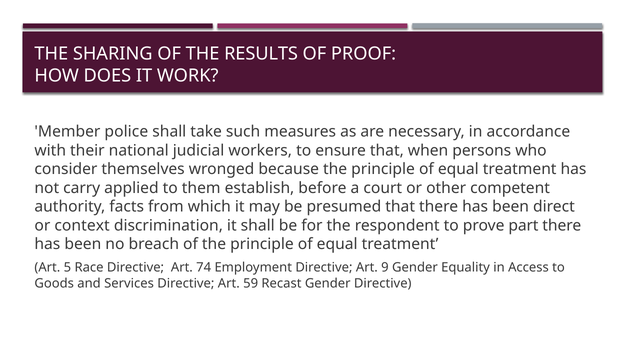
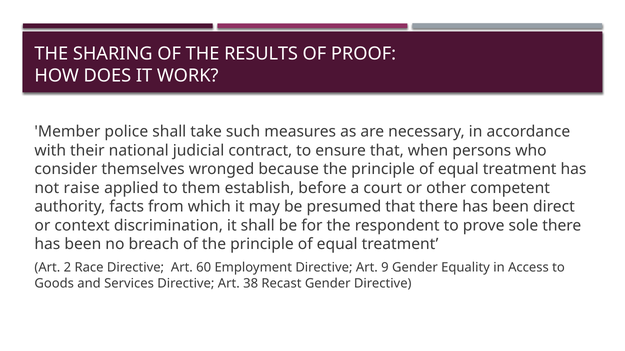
workers: workers -> contract
carry: carry -> raise
part: part -> sole
5: 5 -> 2
74: 74 -> 60
59: 59 -> 38
